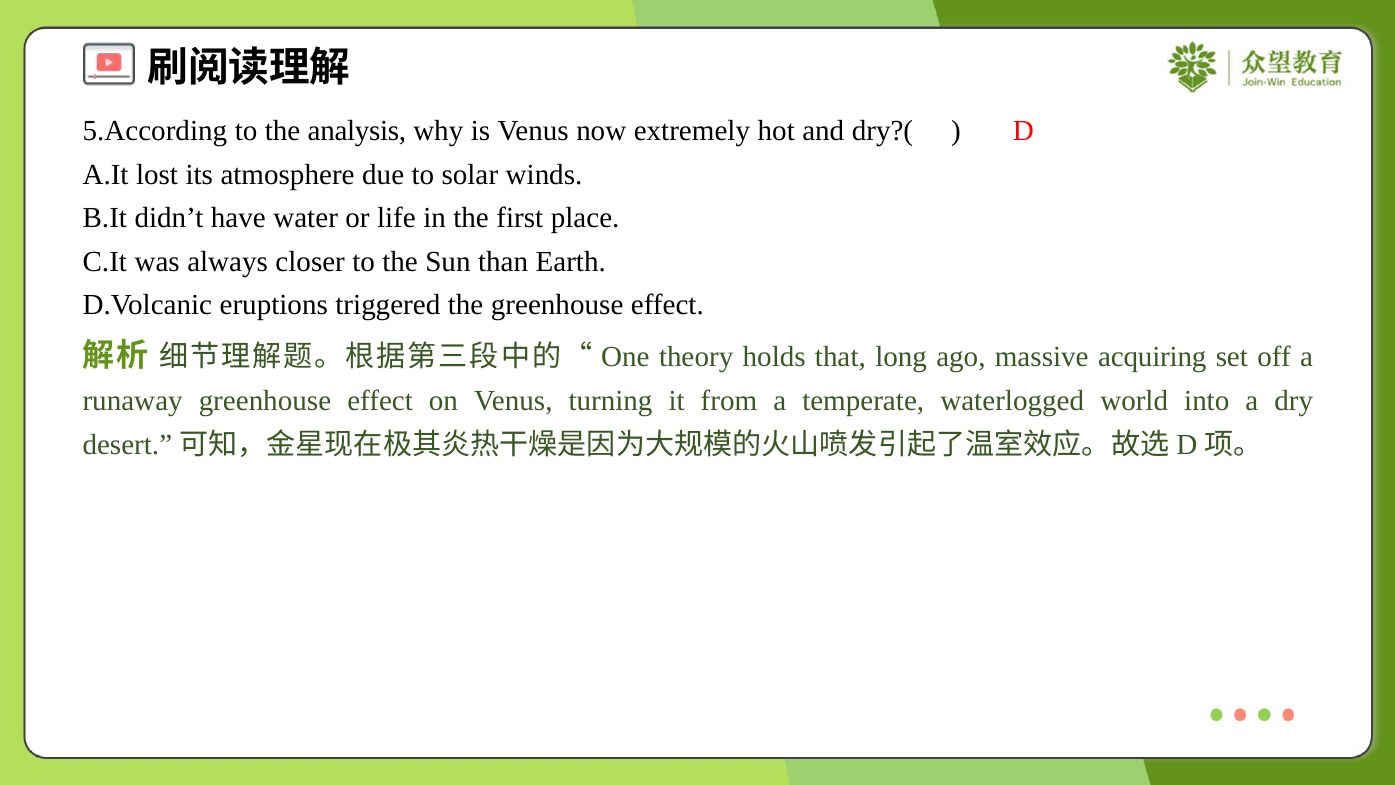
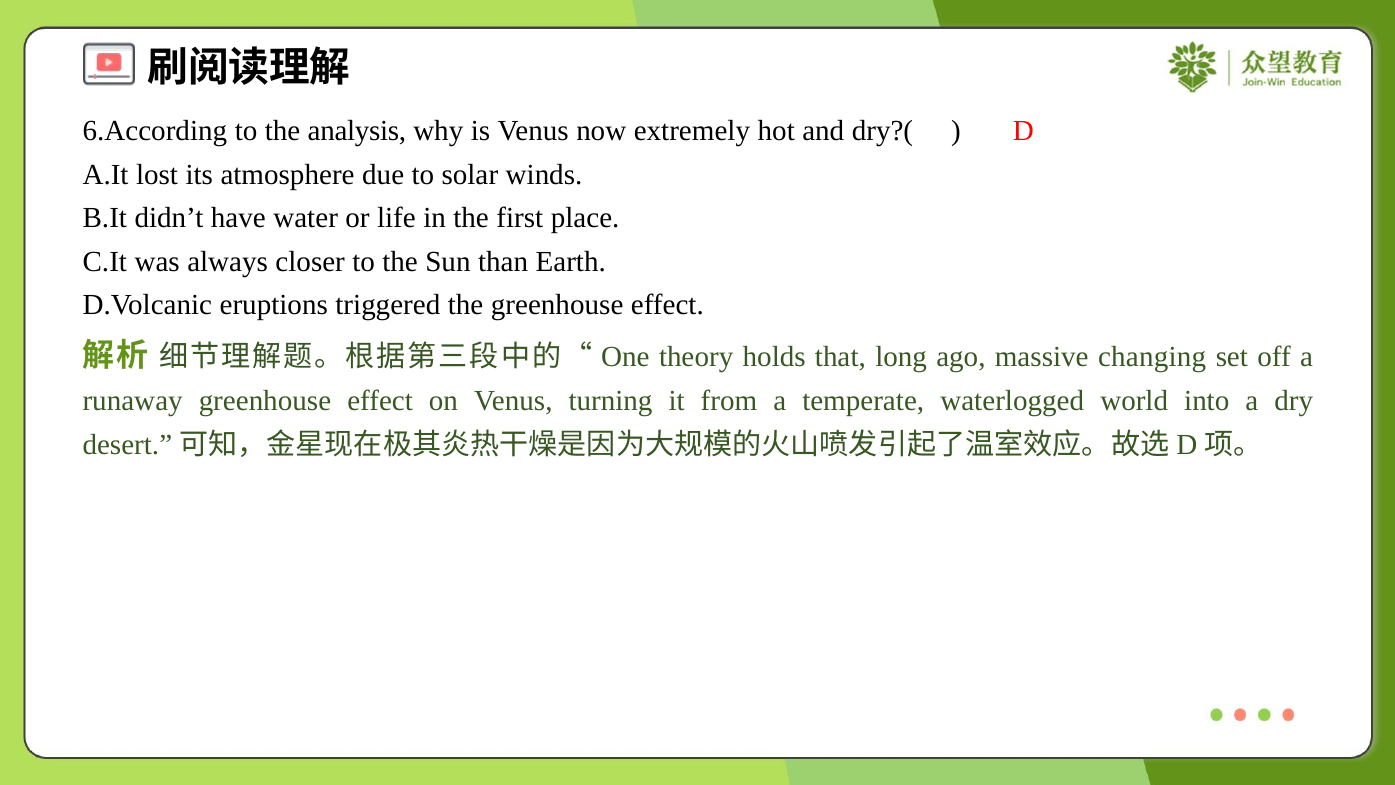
5.According: 5.According -> 6.According
acquiring: acquiring -> changing
